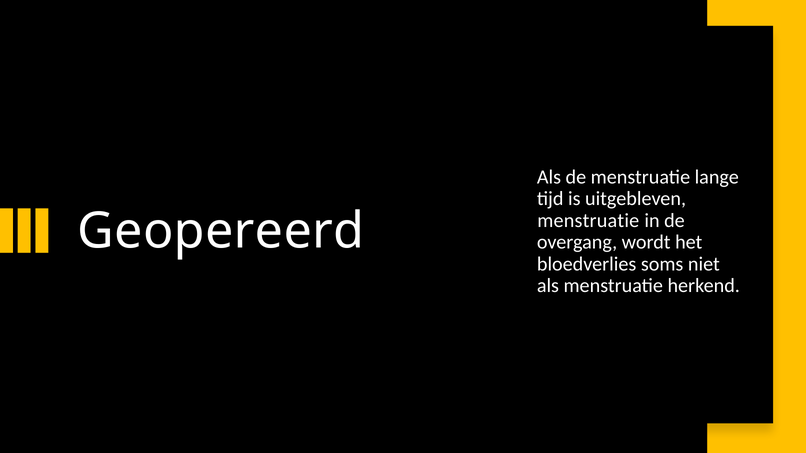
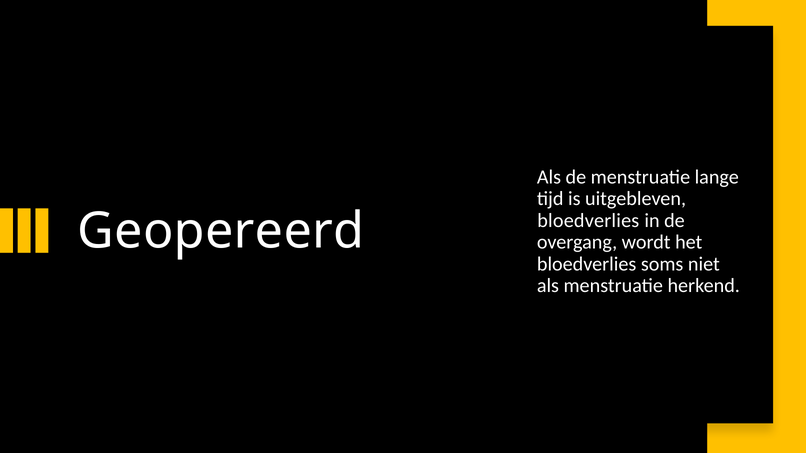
menstruatie at (588, 221): menstruatie -> bloedverlies
